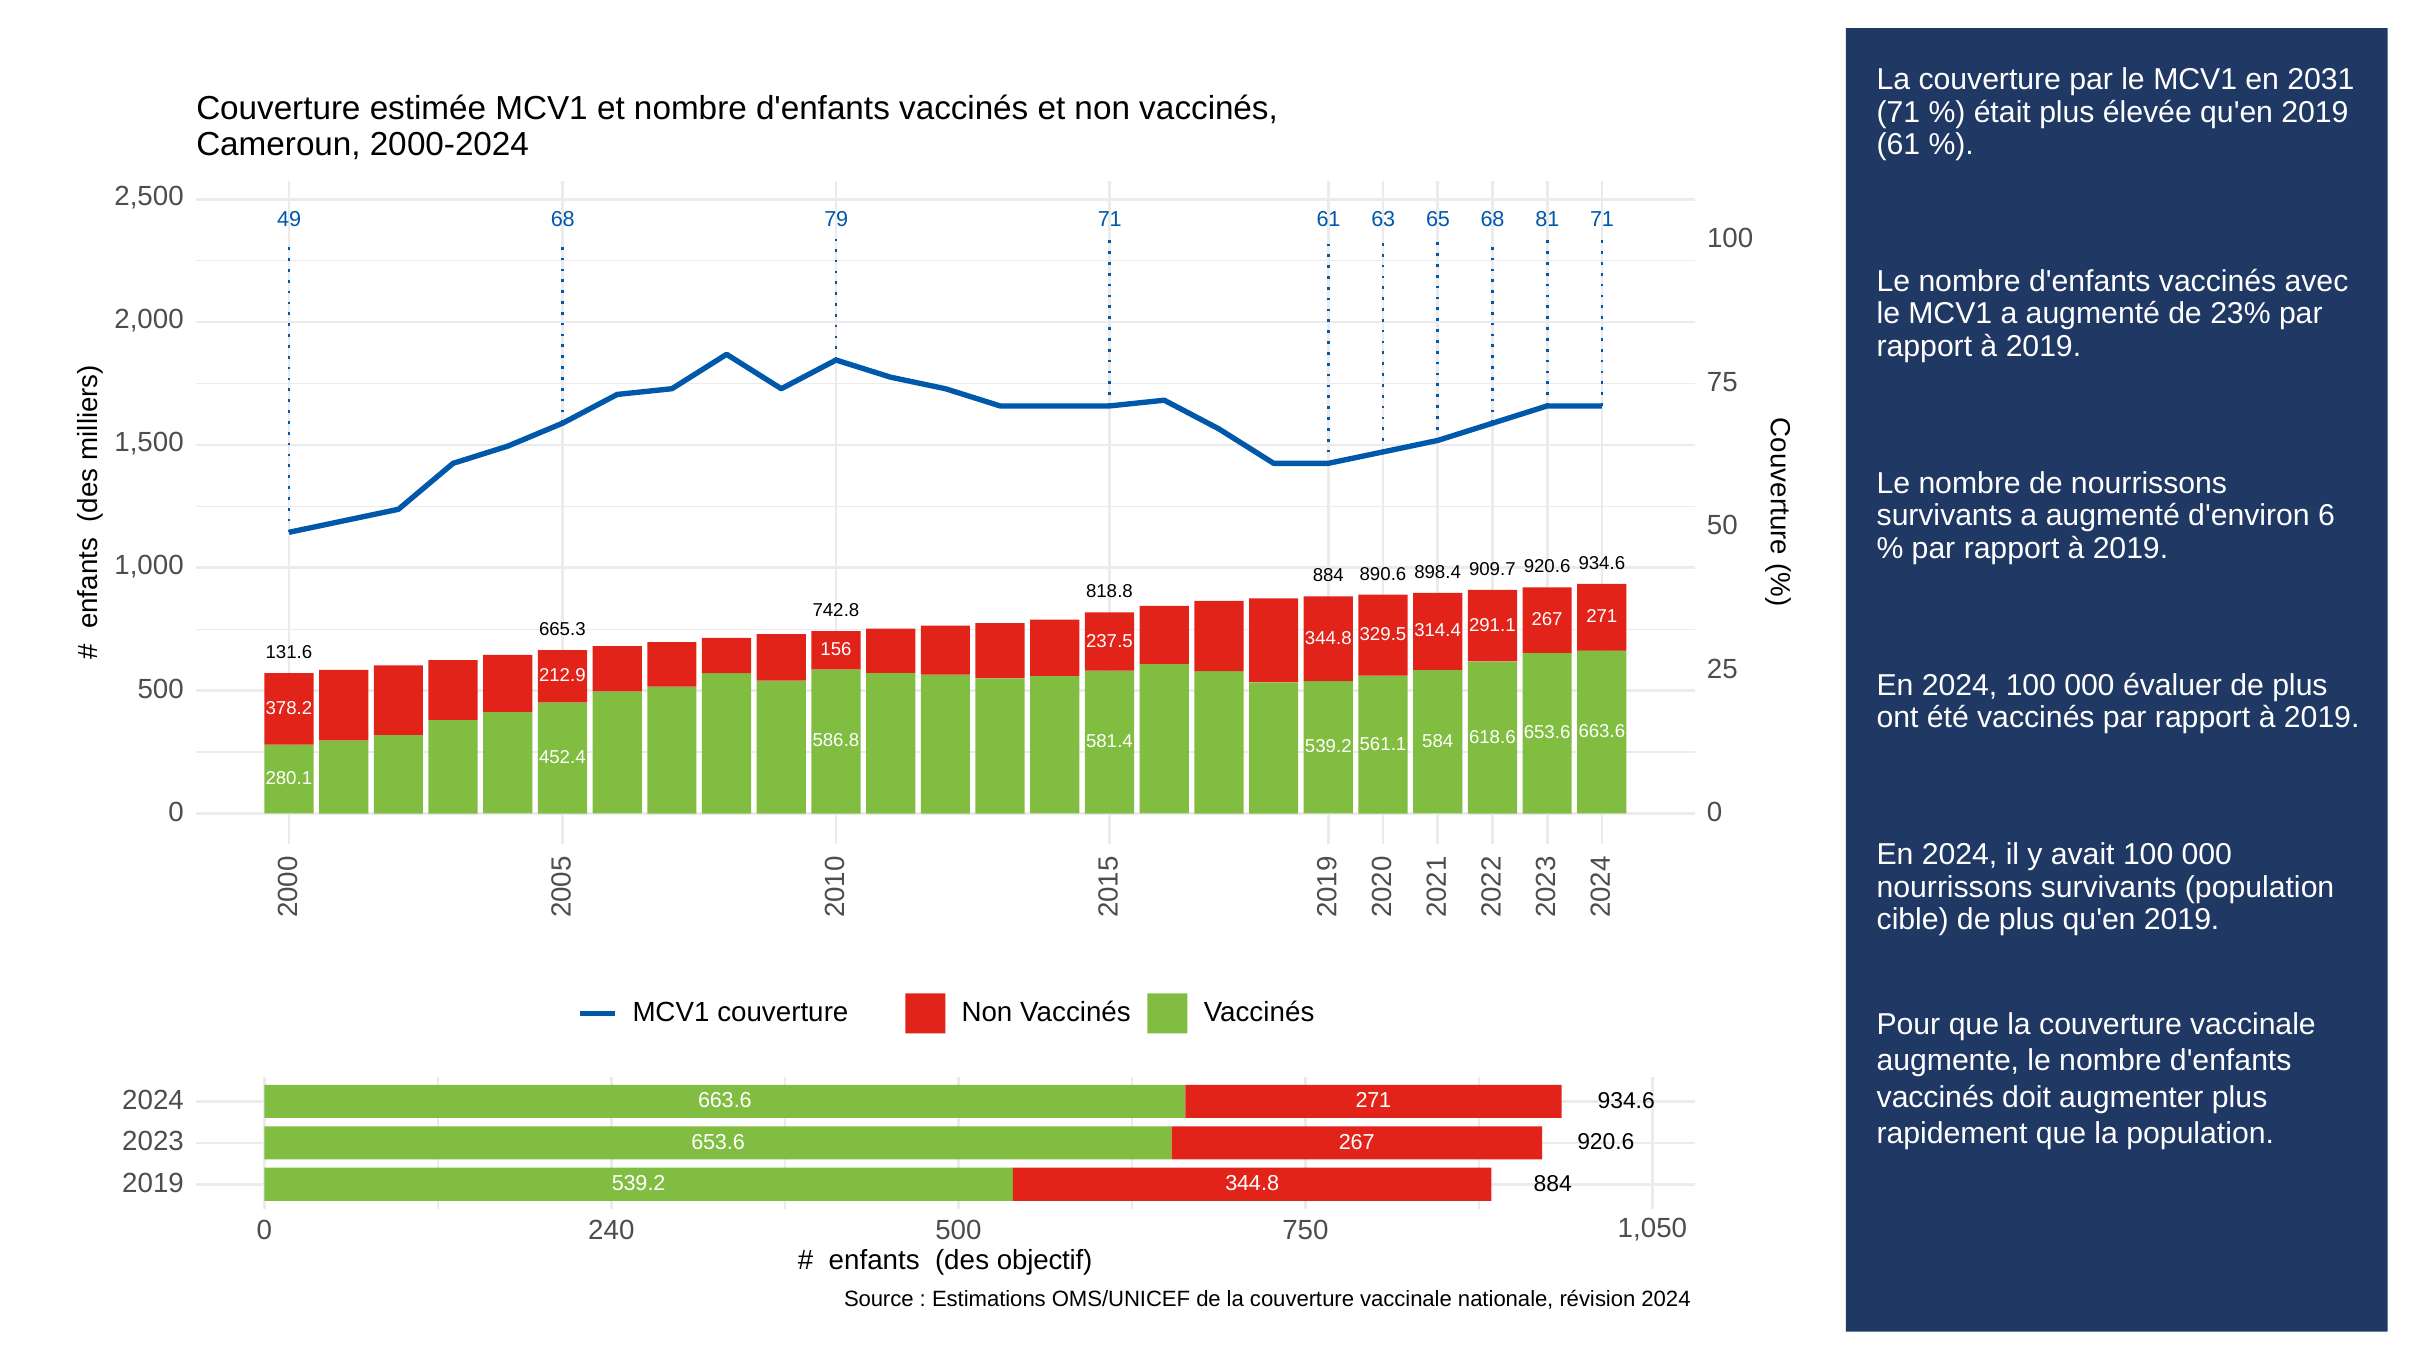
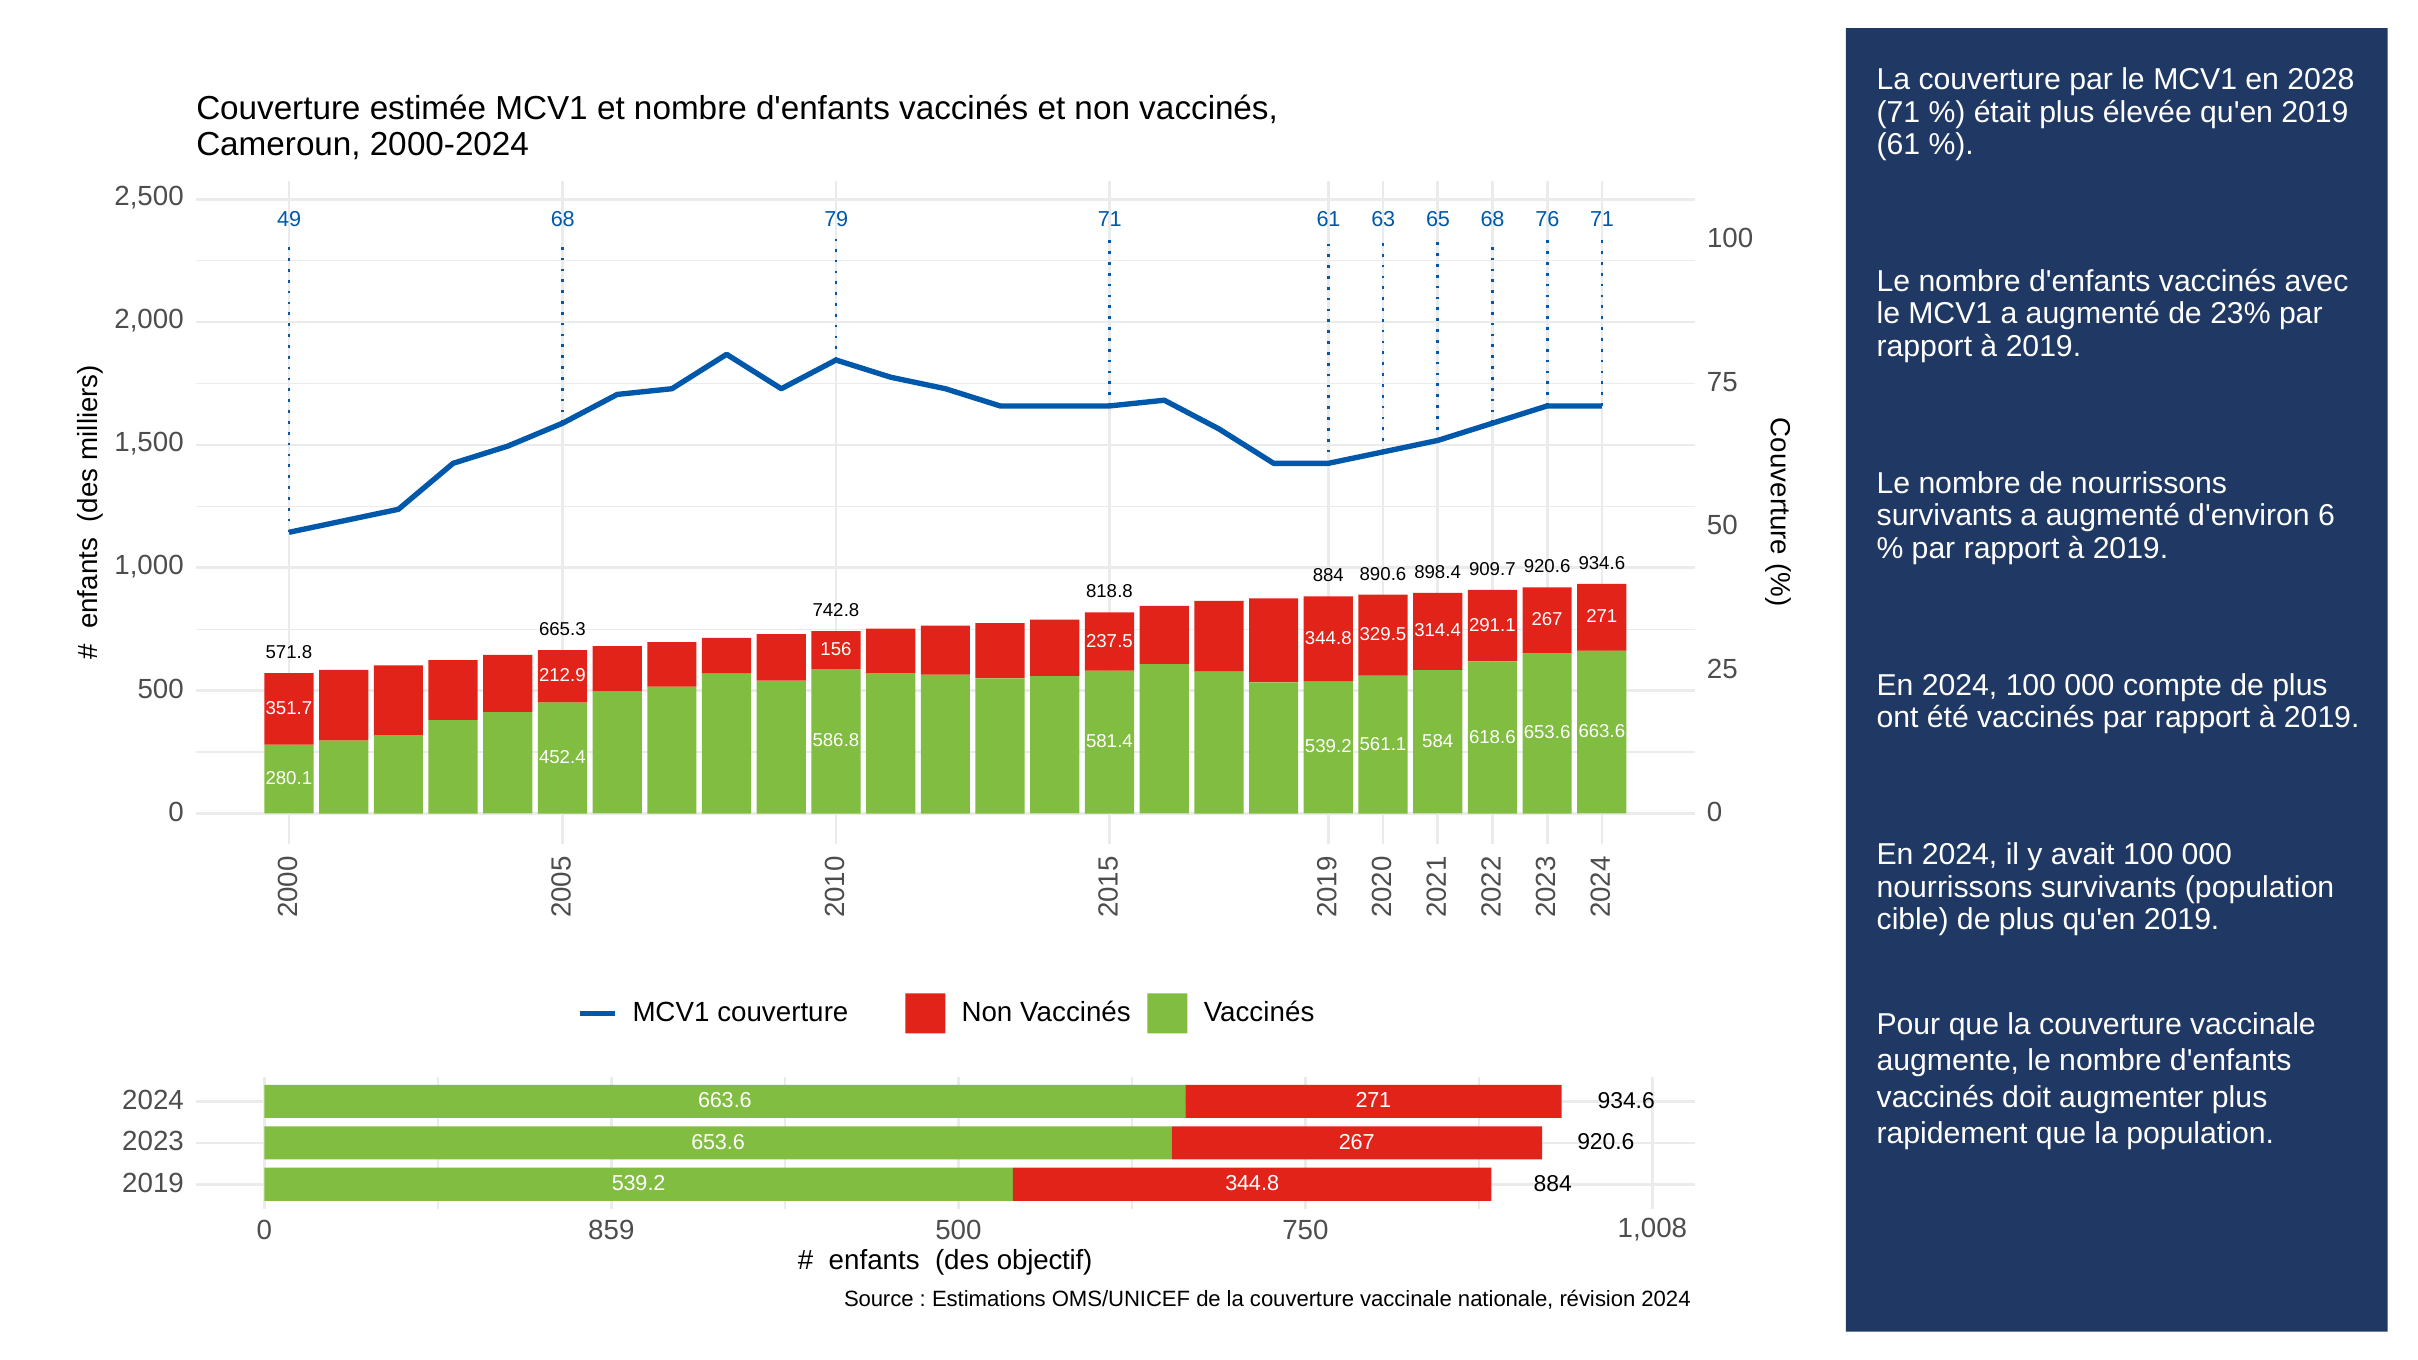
2031: 2031 -> 2028
81: 81 -> 76
131.6: 131.6 -> 571.8
évaluer: évaluer -> compte
378.2: 378.2 -> 351.7
240: 240 -> 859
1,050: 1,050 -> 1,008
